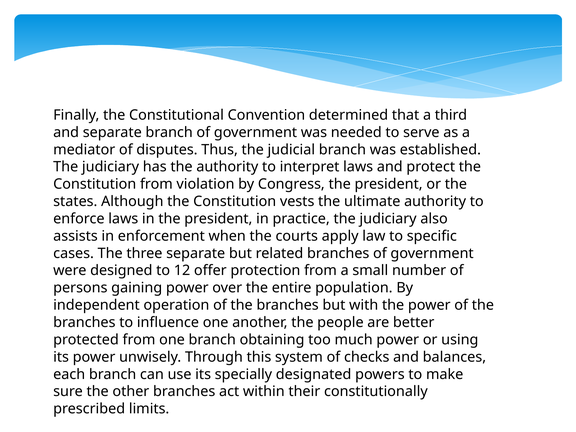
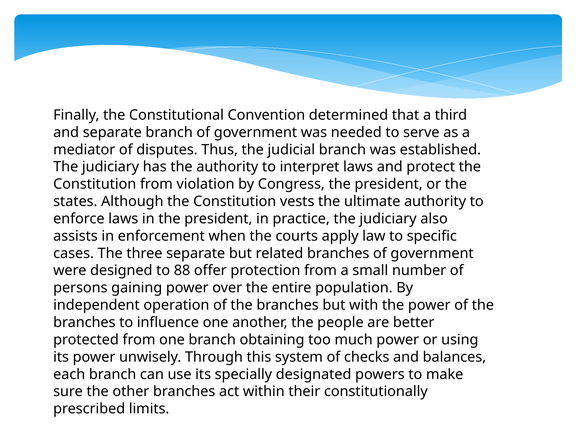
12: 12 -> 88
